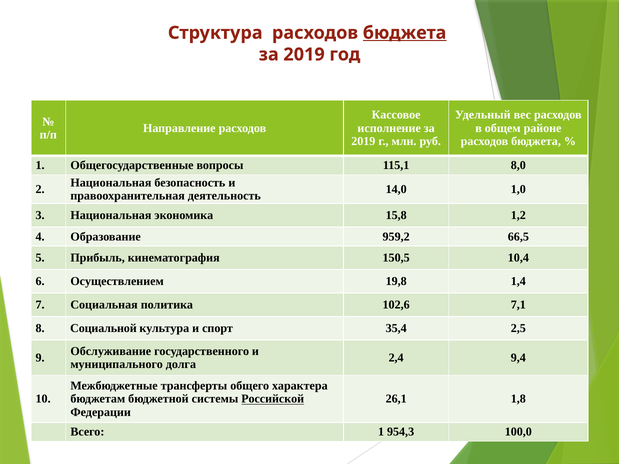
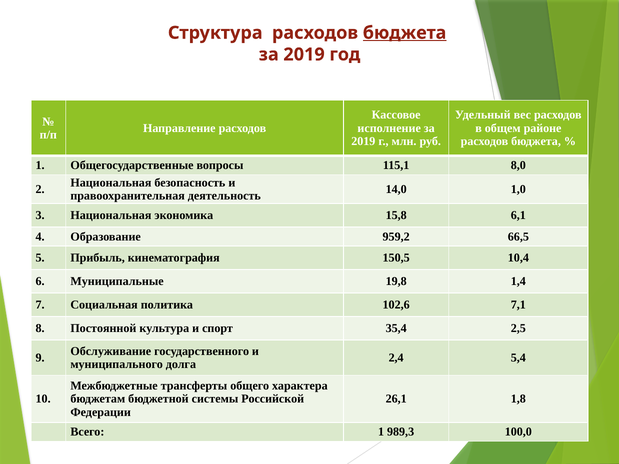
1,2: 1,2 -> 6,1
Осуществлением: Осуществлением -> Муниципальные
Социальной: Социальной -> Постоянной
9,4: 9,4 -> 5,4
Российской underline: present -> none
954,3: 954,3 -> 989,3
